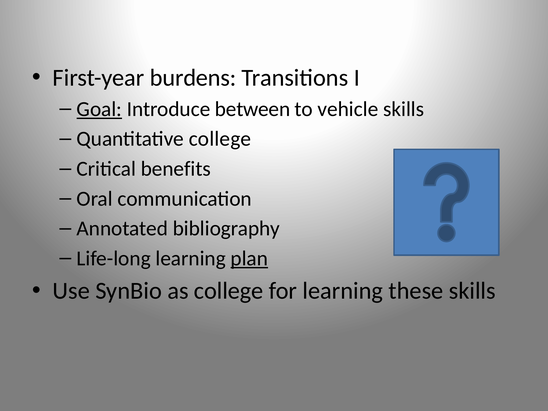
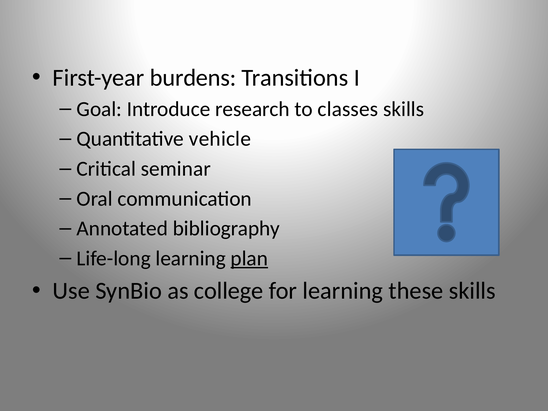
Goal underline: present -> none
between: between -> research
vehicle: vehicle -> classes
Quantitative college: college -> vehicle
benefits: benefits -> seminar
